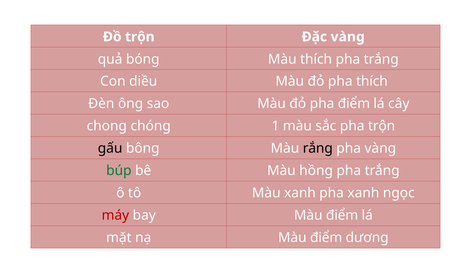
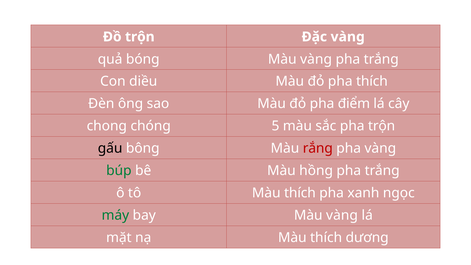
bóng Màu thích: thích -> vàng
1: 1 -> 5
rắng colour: black -> red
tô Màu xanh: xanh -> thích
máy colour: red -> green
bay Màu điểm: điểm -> vàng
nạ Màu điểm: điểm -> thích
